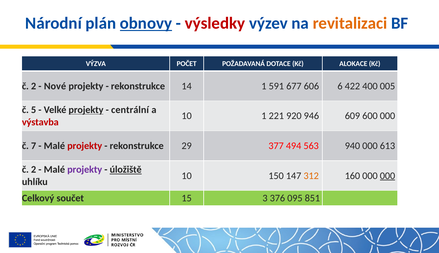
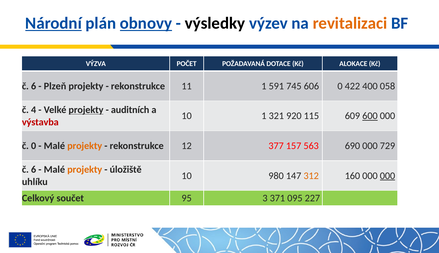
Národní underline: none -> present
výsledky colour: red -> black
2 at (34, 86): 2 -> 6
Nové: Nové -> Plzeň
14: 14 -> 11
677: 677 -> 745
606 6: 6 -> 0
005: 005 -> 058
5: 5 -> 4
centrální: centrální -> auditních
221: 221 -> 321
946: 946 -> 115
600 underline: none -> present
č 7: 7 -> 0
projekty at (85, 146) colour: red -> orange
29: 29 -> 12
494: 494 -> 157
940: 940 -> 690
613: 613 -> 729
2 at (34, 170): 2 -> 6
projekty at (85, 170) colour: purple -> orange
úložiště underline: present -> none
150: 150 -> 980
15: 15 -> 95
376: 376 -> 371
851: 851 -> 227
